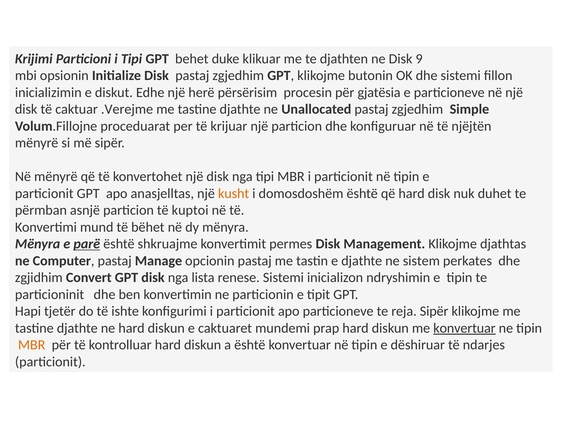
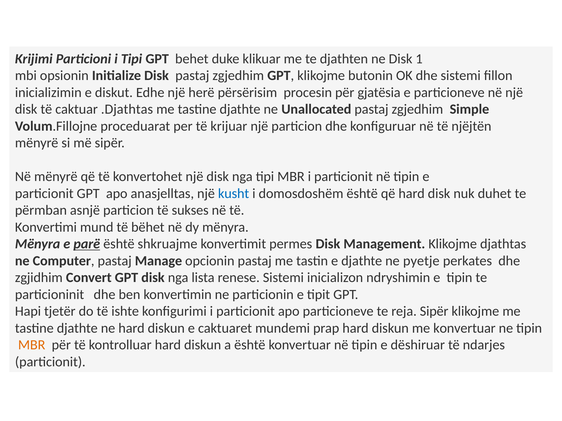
9: 9 -> 1
.Verejme: .Verejme -> .Djathtas
kusht colour: orange -> blue
kuptoi: kuptoi -> sukses
sistem: sistem -> pyetje
konvertuar at (464, 329) underline: present -> none
